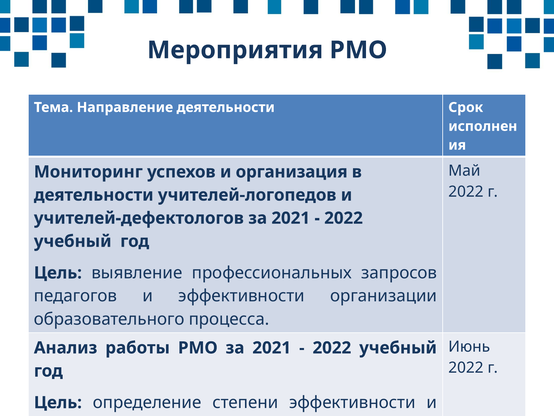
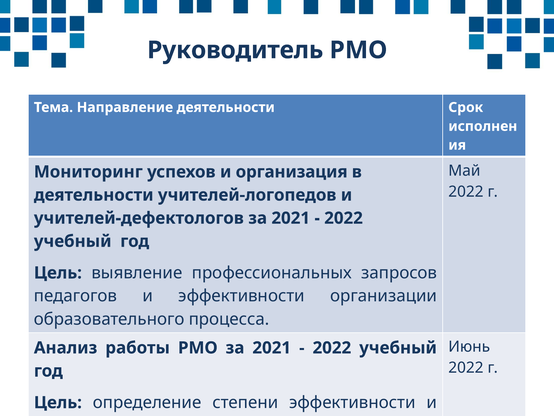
Мероприятия: Мероприятия -> Руководитель
